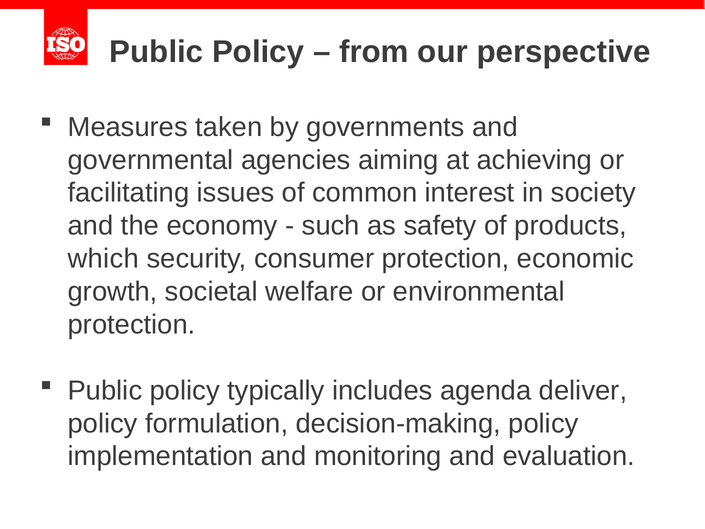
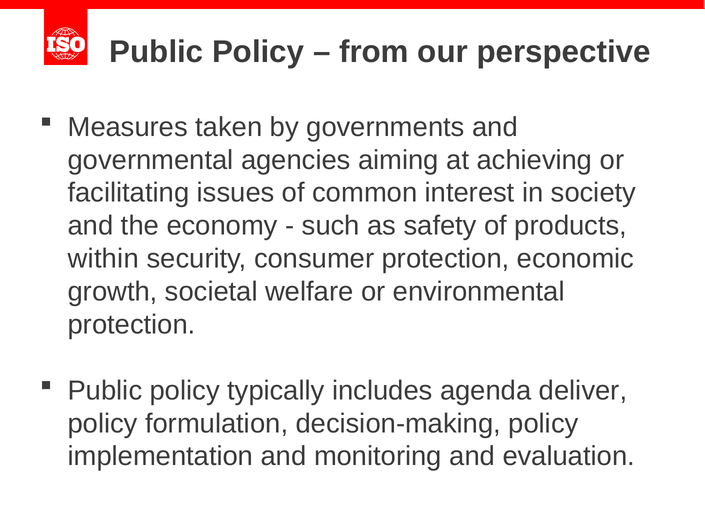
which: which -> within
